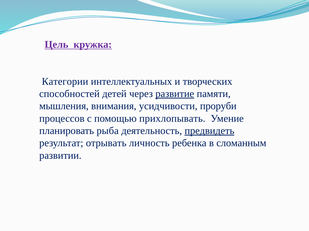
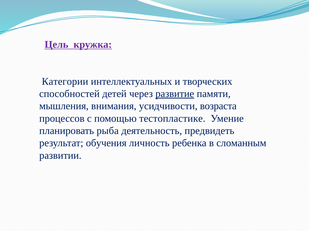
проруби: проруби -> возраста
прихлопывать: прихлопывать -> тестопластике
предвидеть underline: present -> none
отрывать: отрывать -> обучения
